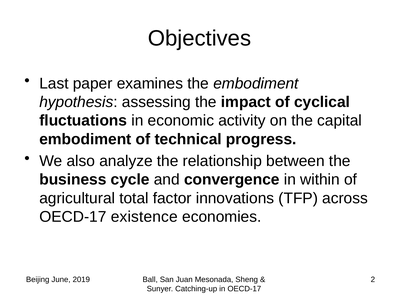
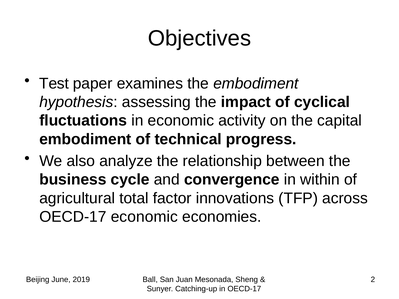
Last: Last -> Test
OECD-17 existence: existence -> economic
